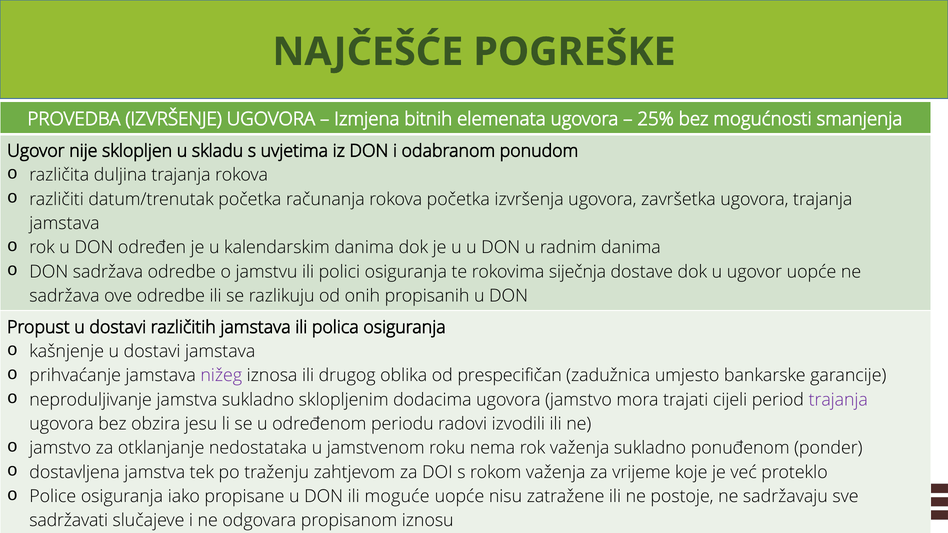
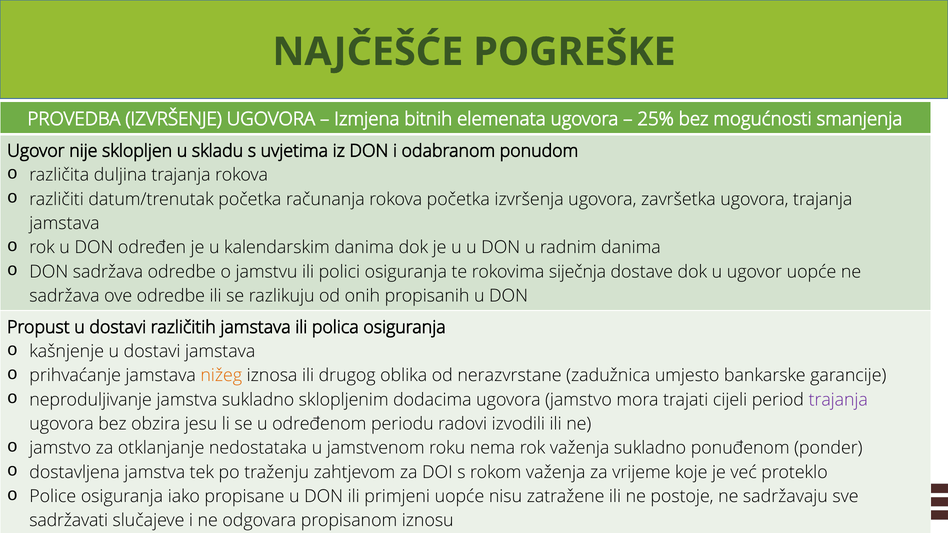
nižeg colour: purple -> orange
prespecifičan: prespecifičan -> nerazvrstane
moguće: moguće -> primjeni
